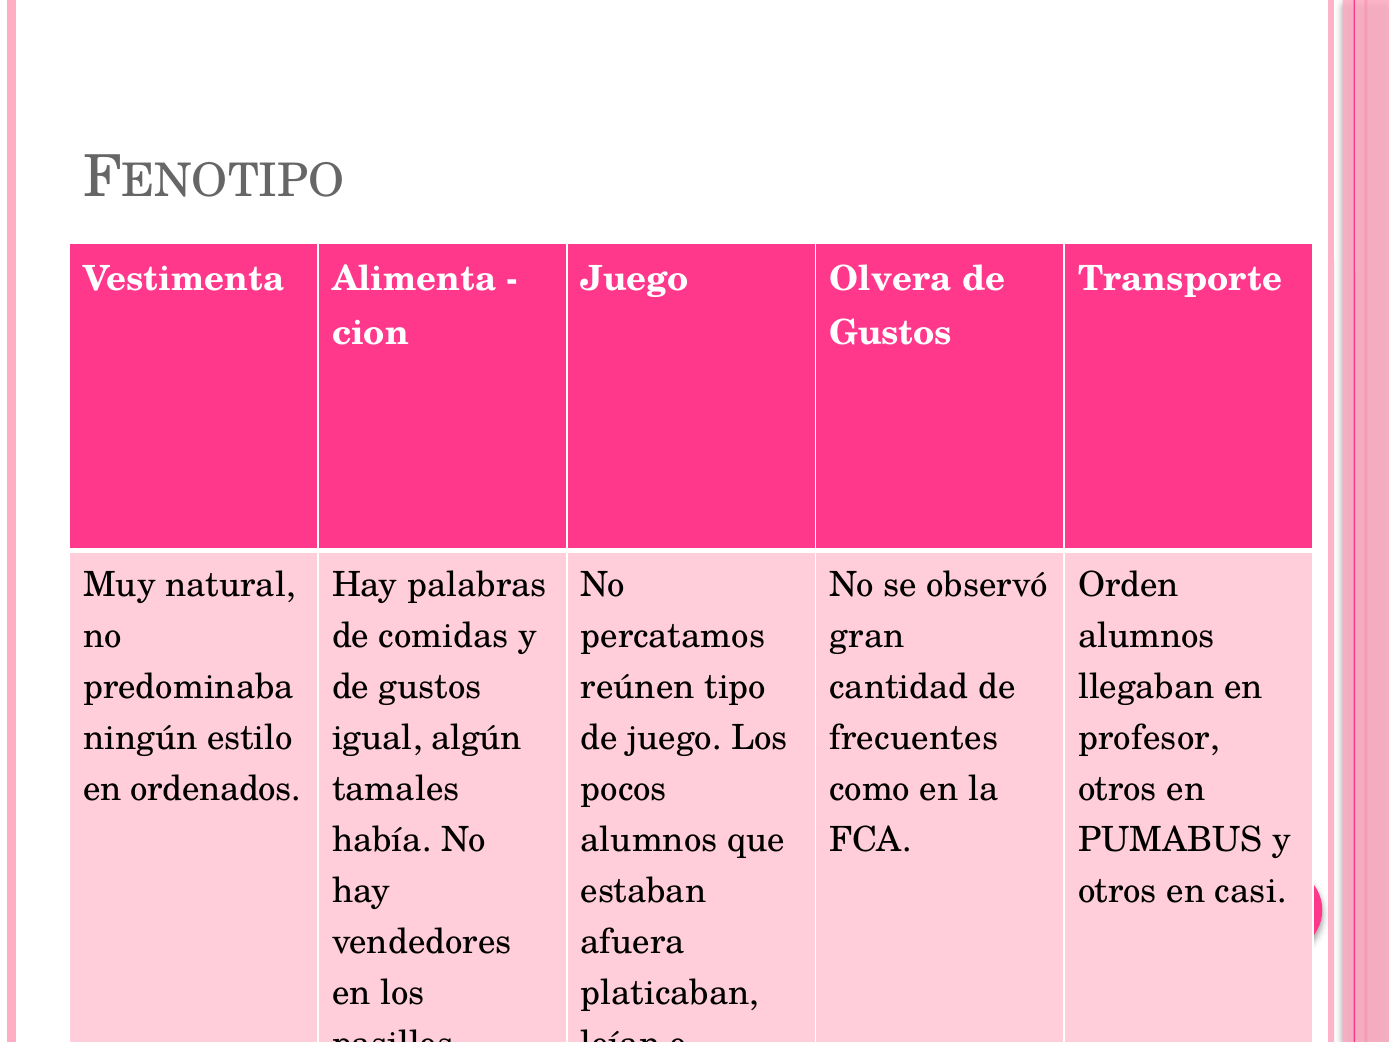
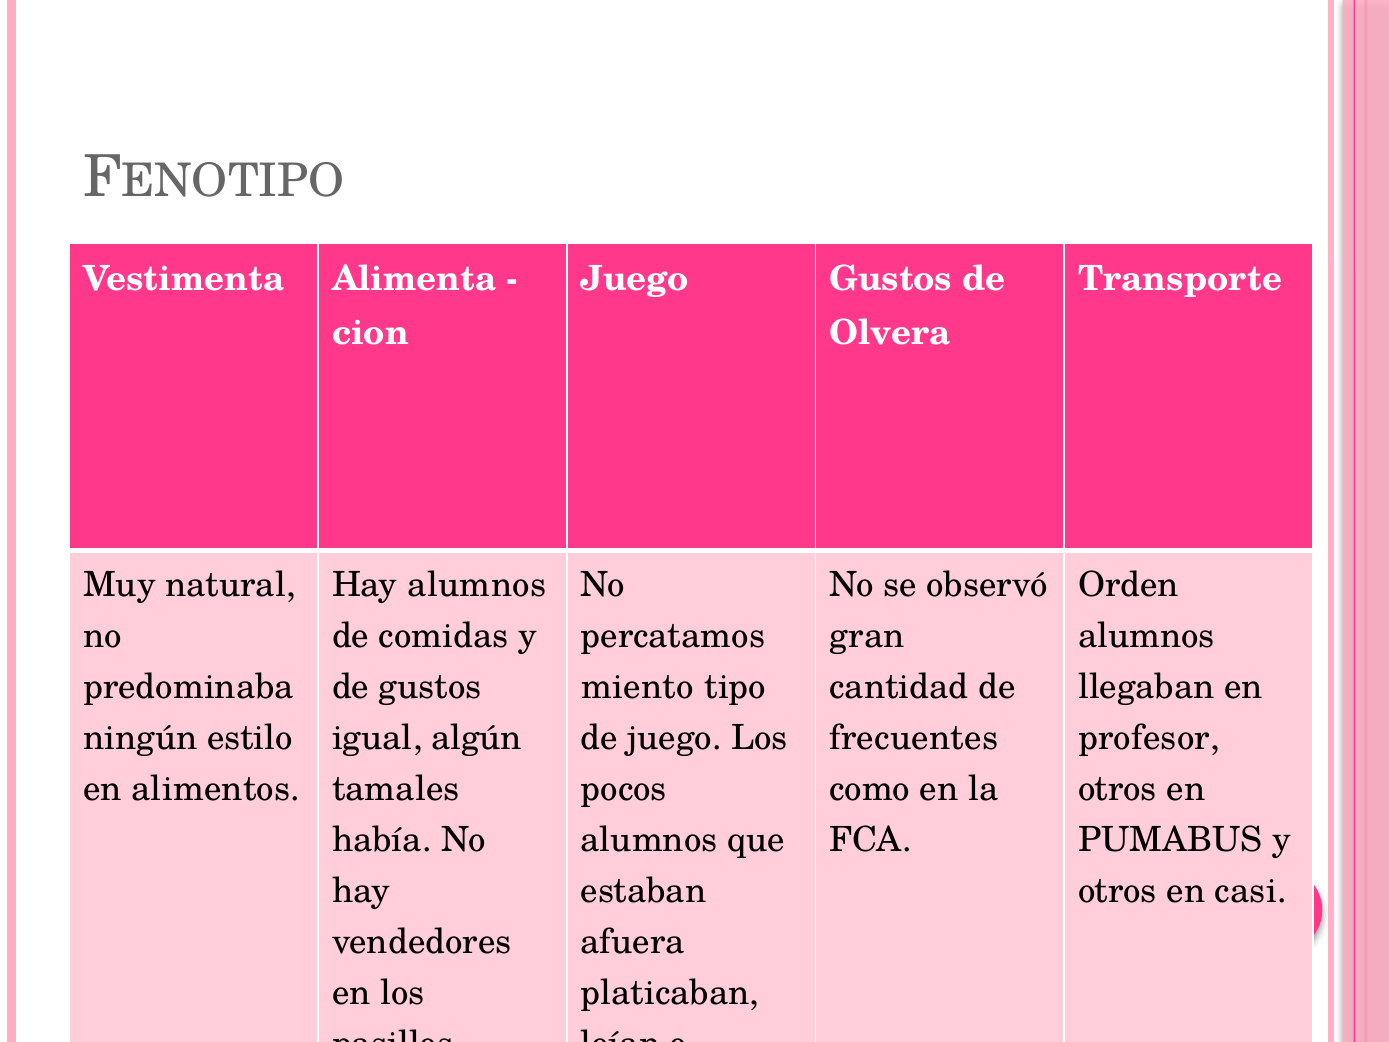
Juego Olvera: Olvera -> Gustos
Gustos at (890, 333): Gustos -> Olvera
Hay palabras: palabras -> alumnos
reúnen: reúnen -> miento
en ordenados: ordenados -> alimentos
